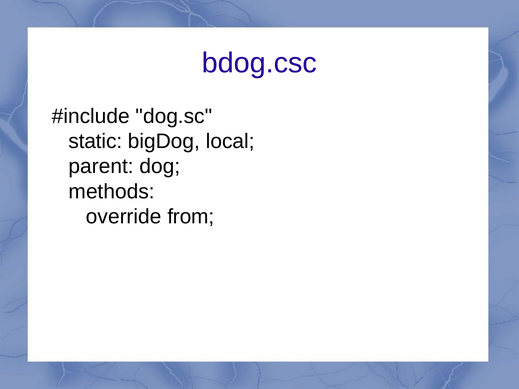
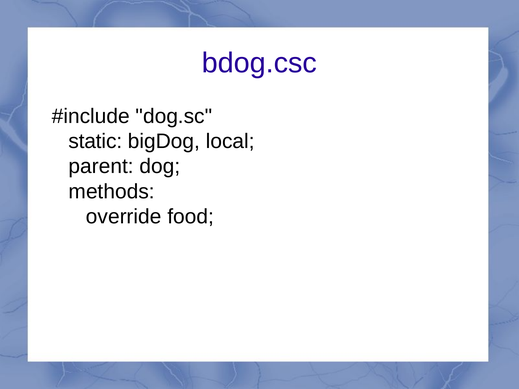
from: from -> food
